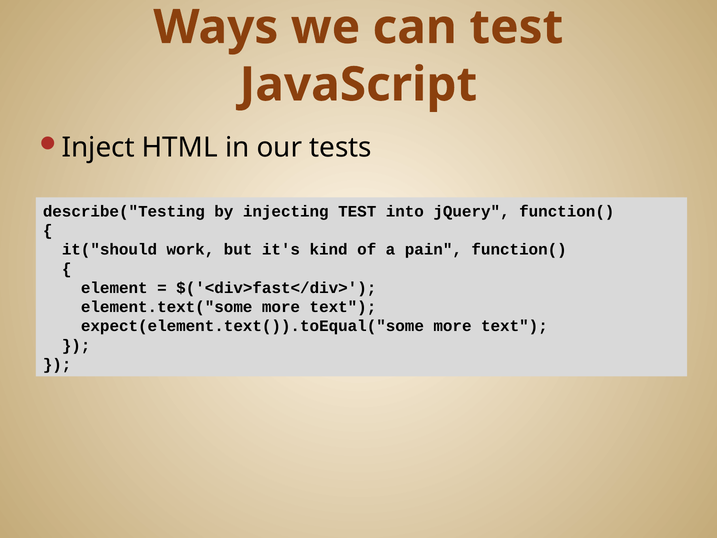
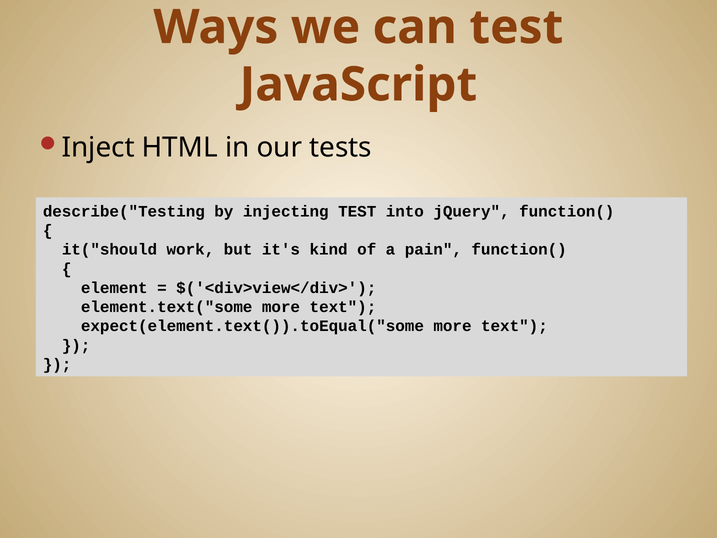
$('<div>fast</div>: $('<div>fast</div> -> $('<div>view</div>
